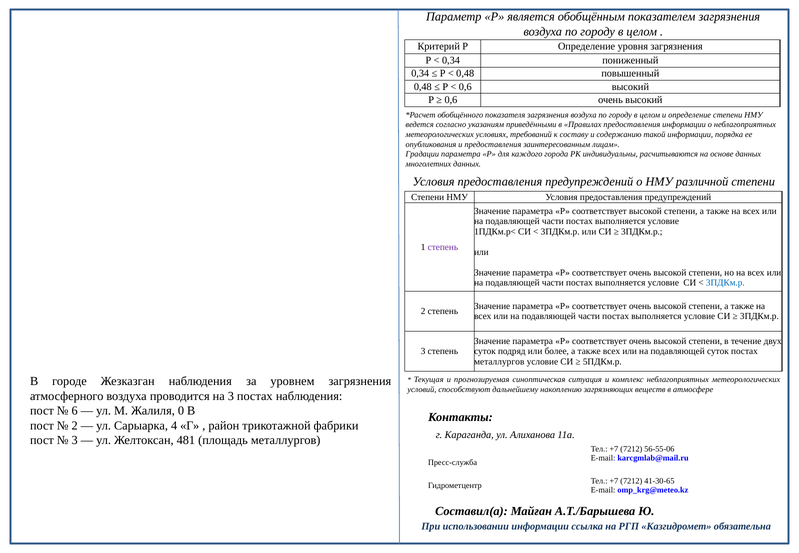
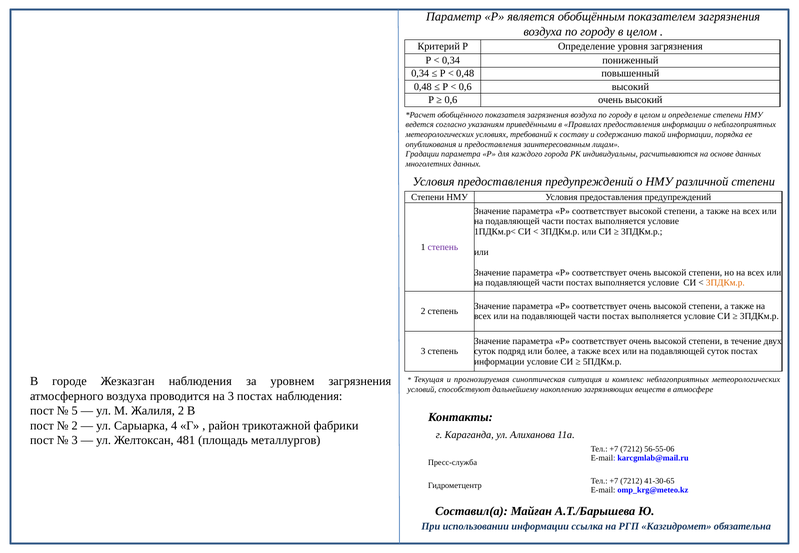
3ПДКм.р at (725, 283) colour: blue -> orange
металлургов at (499, 362): металлургов -> информации
6: 6 -> 5
Жалиля 0: 0 -> 2
